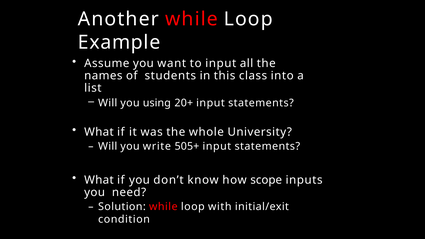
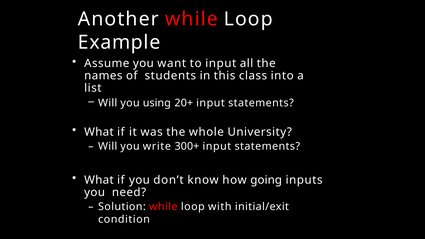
505+: 505+ -> 300+
scope: scope -> going
